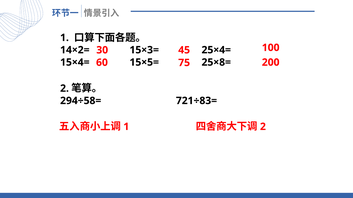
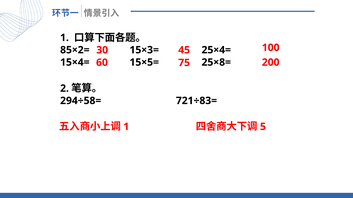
14×2=: 14×2= -> 85×2=
2 at (263, 127): 2 -> 5
